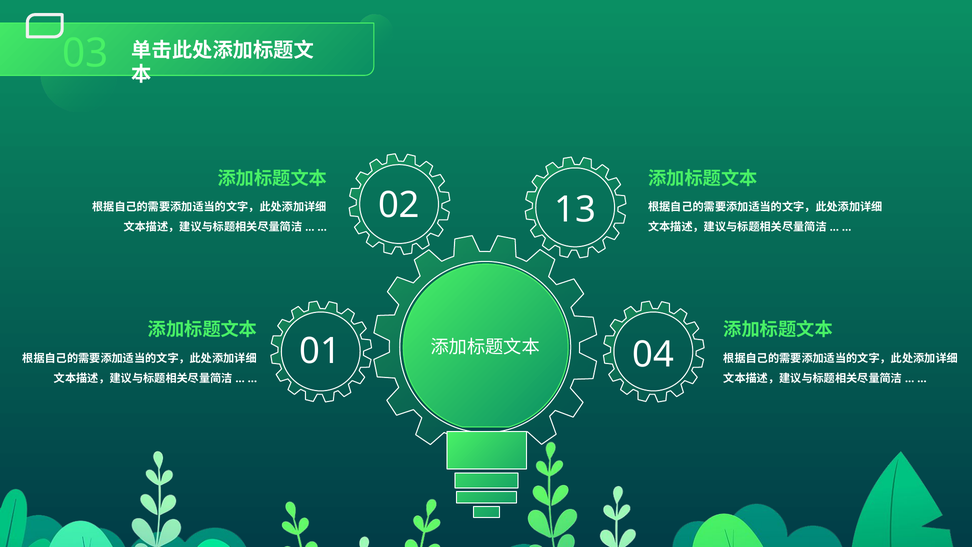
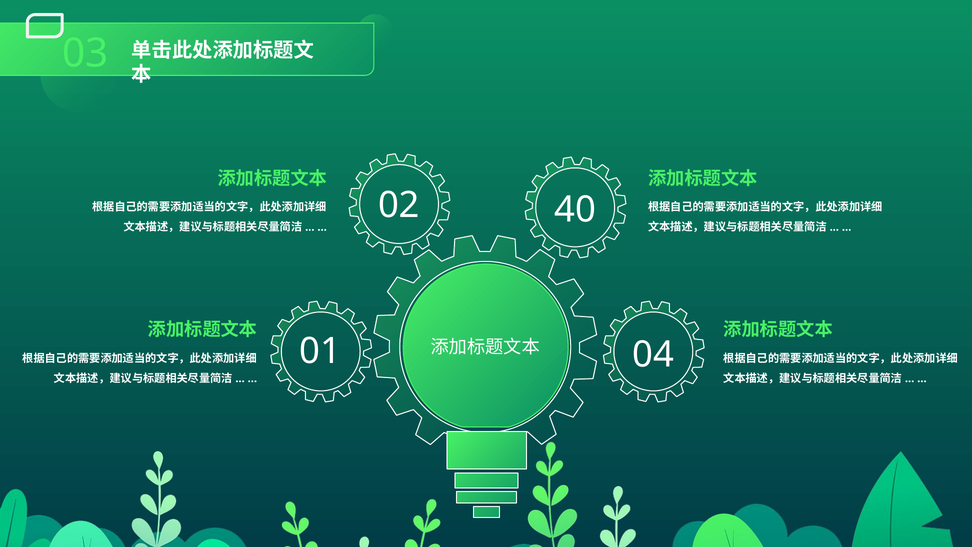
13: 13 -> 40
